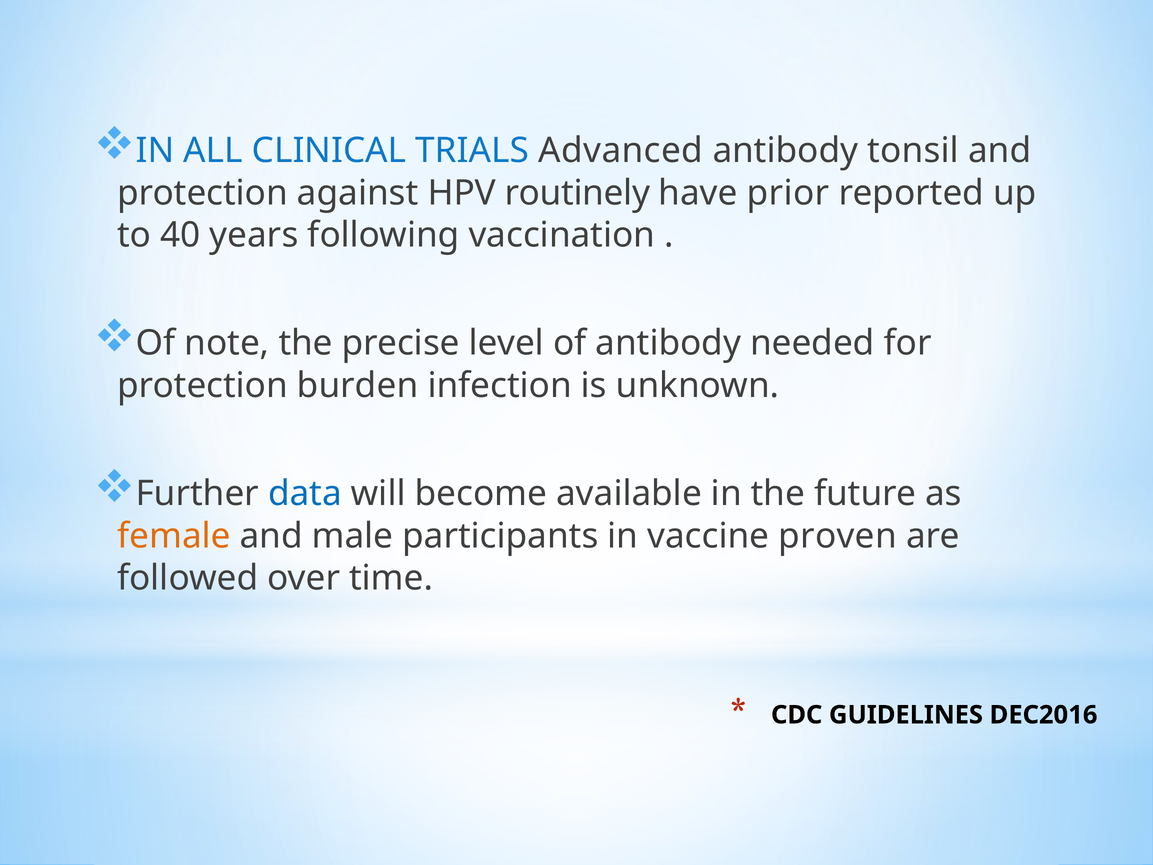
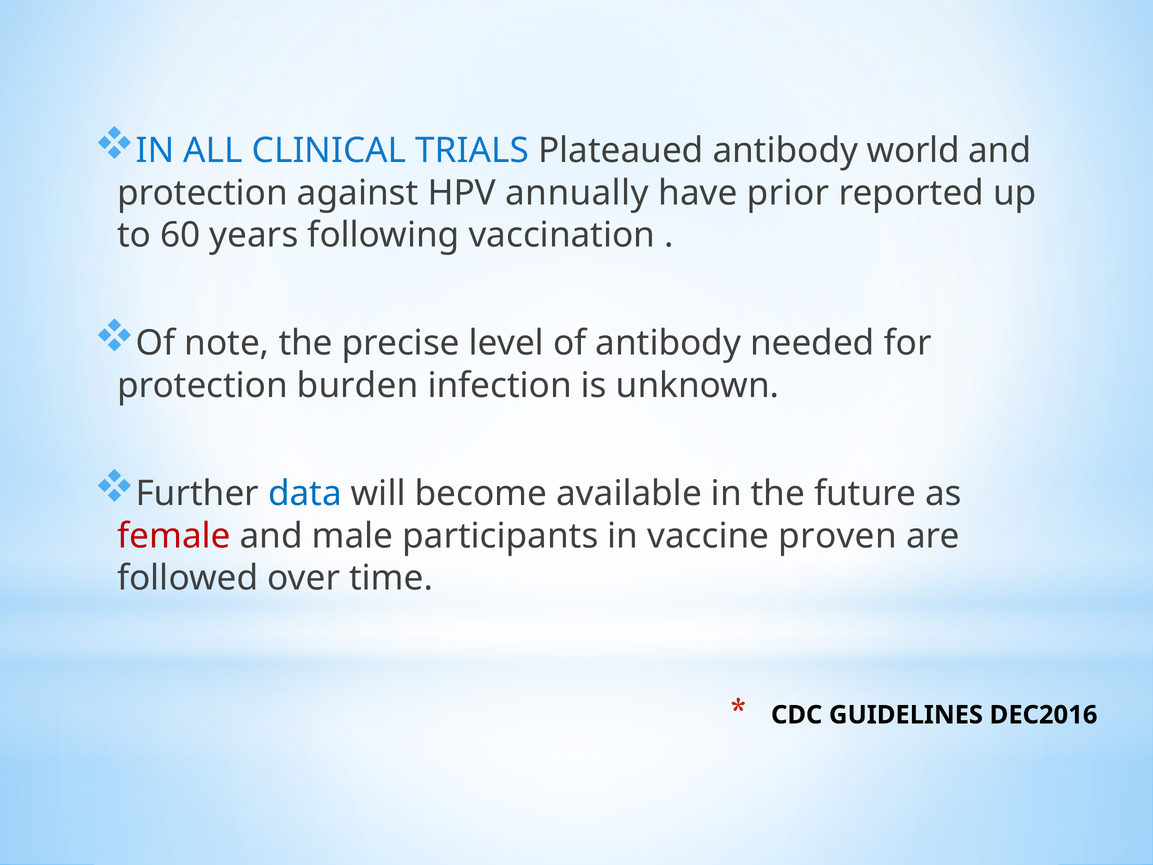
Advanced: Advanced -> Plateaued
tonsil: tonsil -> world
routinely: routinely -> annually
40: 40 -> 60
female colour: orange -> red
